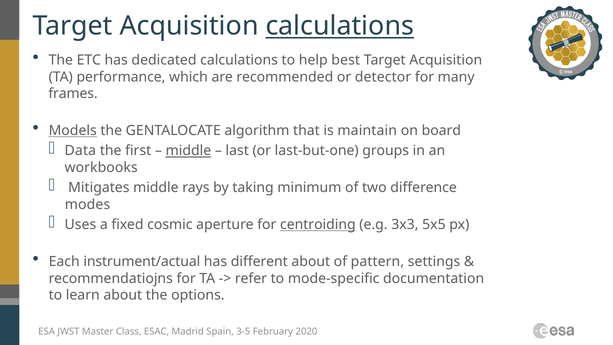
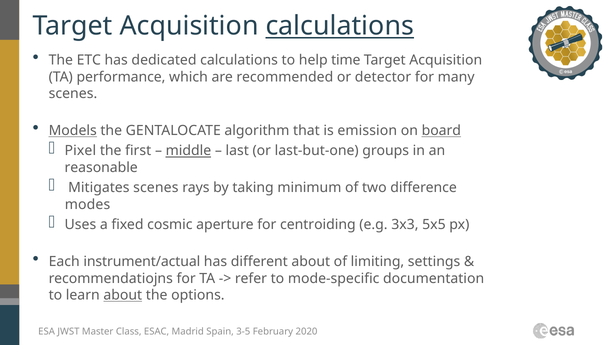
best: best -> time
frames at (73, 94): frames -> scenes
maintain: maintain -> emission
board underline: none -> present
Data: Data -> Pixel
workbooks: workbooks -> reasonable
Mitigates middle: middle -> scenes
centroiding underline: present -> none
pattern: pattern -> limiting
about at (123, 295) underline: none -> present
